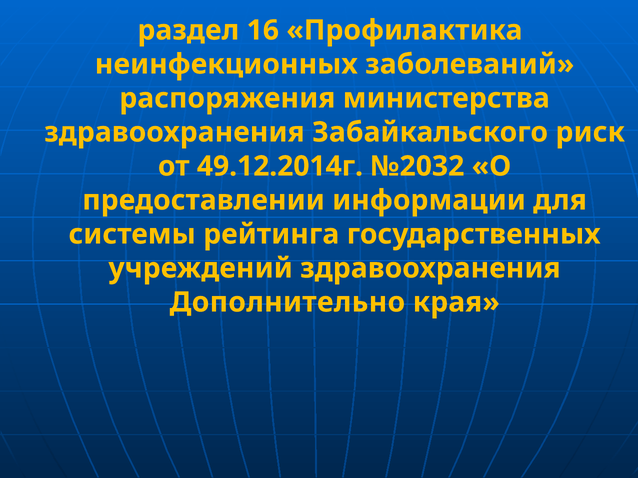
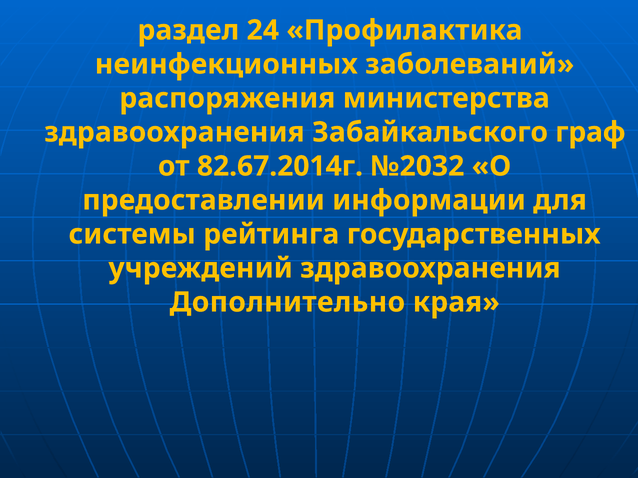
16: 16 -> 24
риск: риск -> граф
49.12.2014г: 49.12.2014г -> 82.67.2014г
